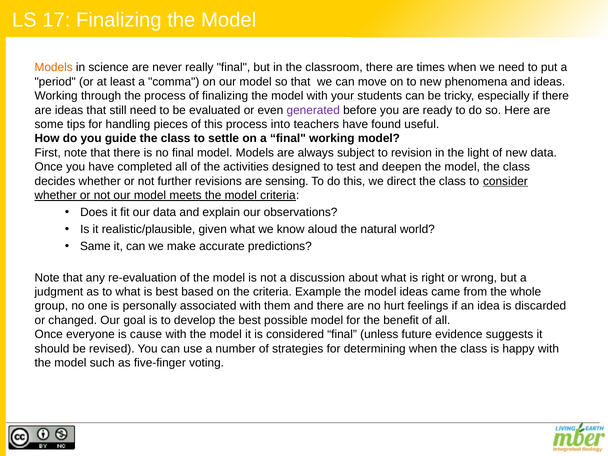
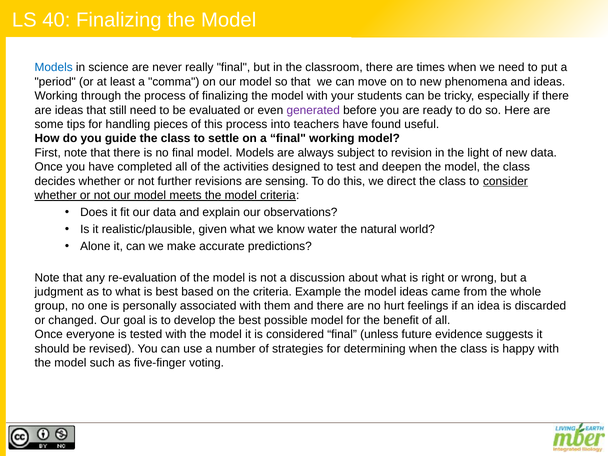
17: 17 -> 40
Models at (54, 68) colour: orange -> blue
aloud: aloud -> water
Same: Same -> Alone
cause: cause -> tested
